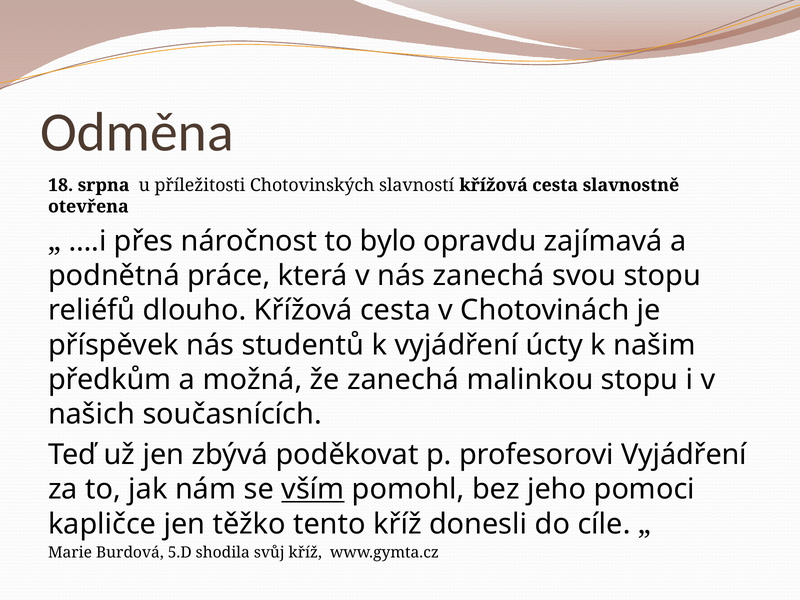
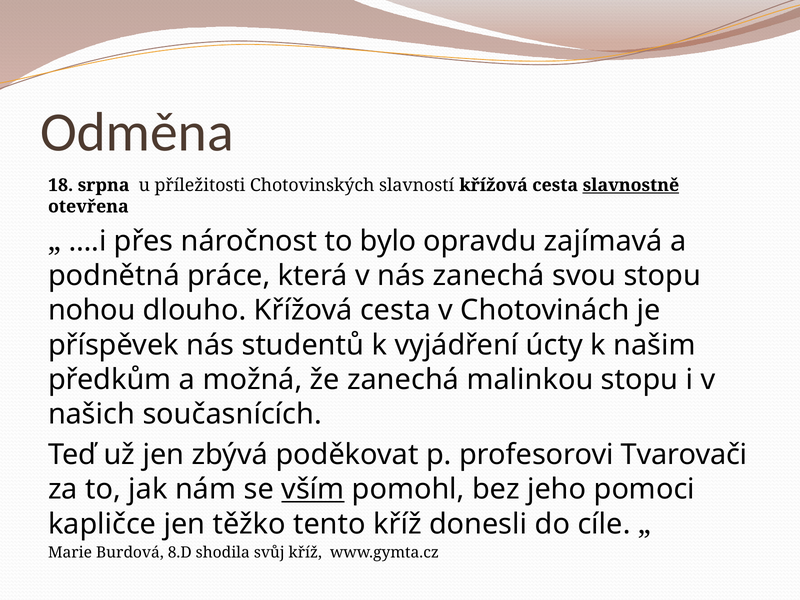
slavnostně underline: none -> present
reliéfů: reliéfů -> nohou
profesorovi Vyjádření: Vyjádření -> Tvarovači
5.D: 5.D -> 8.D
